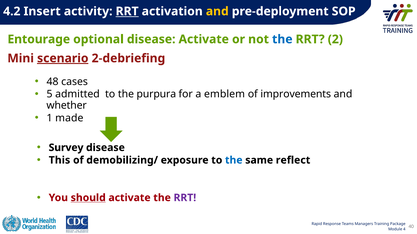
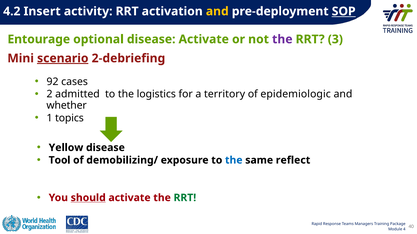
RRT at (127, 11) underline: present -> none
SOP underline: none -> present
the at (282, 39) colour: blue -> purple
2: 2 -> 3
48: 48 -> 92
5: 5 -> 2
purpura: purpura -> logistics
emblem: emblem -> territory
improvements: improvements -> epidemiologic
made: made -> topics
Survey: Survey -> Yellow
This: This -> Tool
RRT at (185, 198) colour: purple -> green
